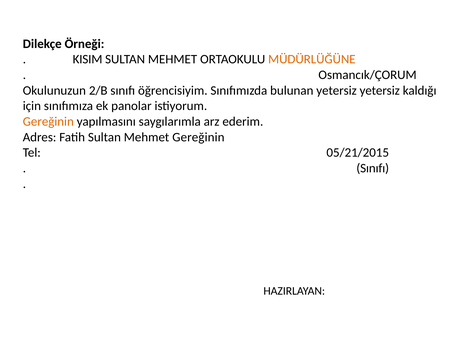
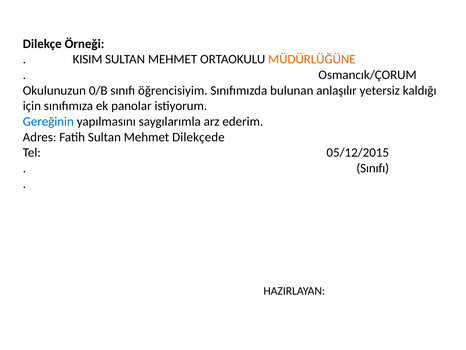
2/B: 2/B -> 0/B
bulunan yetersiz: yetersiz -> anlaşılır
Gereğinin at (48, 121) colour: orange -> blue
Mehmet Gereğinin: Gereğinin -> Dilekçede
05/21/2015: 05/21/2015 -> 05/12/2015
